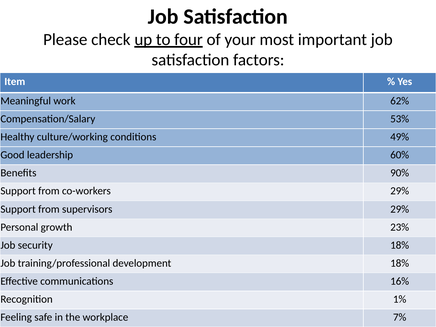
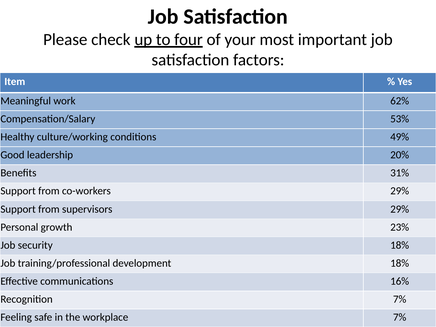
60%: 60% -> 20%
90%: 90% -> 31%
Recognition 1%: 1% -> 7%
